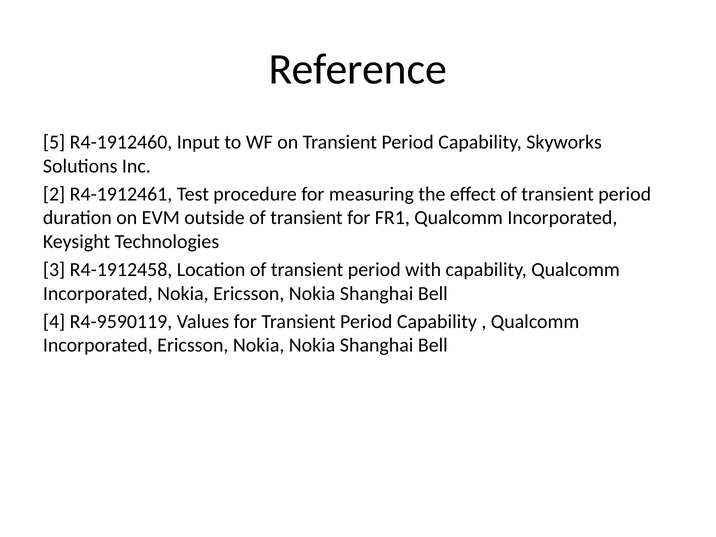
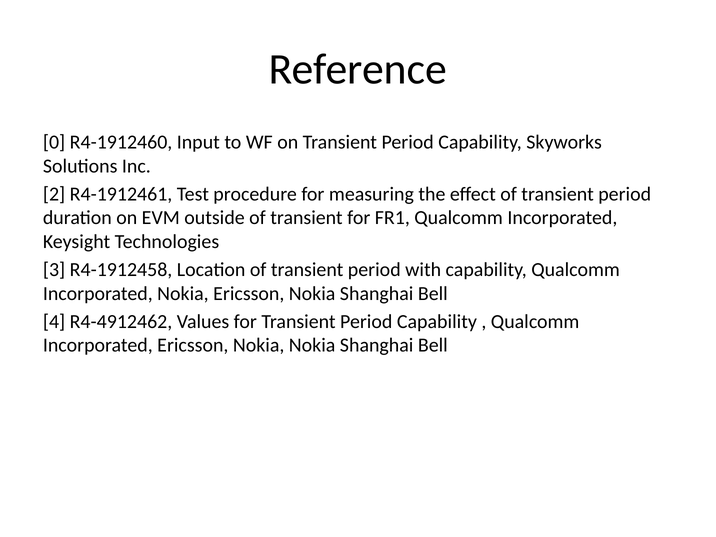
5: 5 -> 0
R4-9590119: R4-9590119 -> R4-4912462
